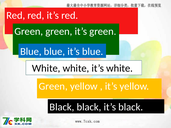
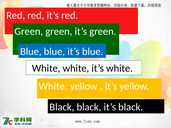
Green at (53, 86): Green -> White
